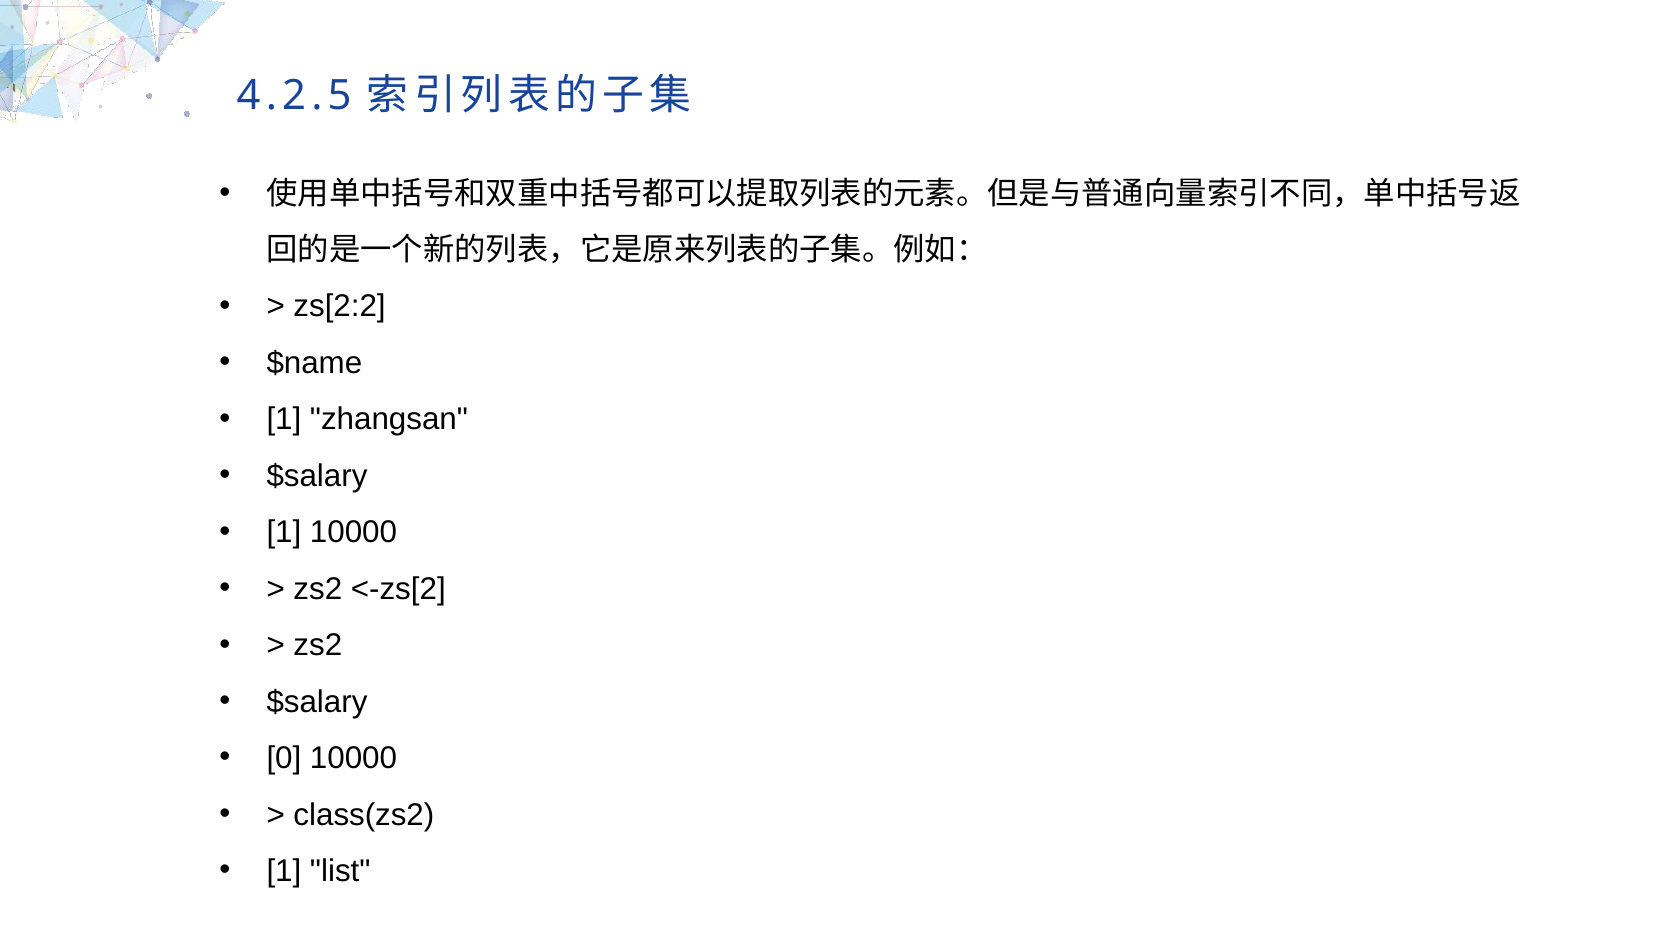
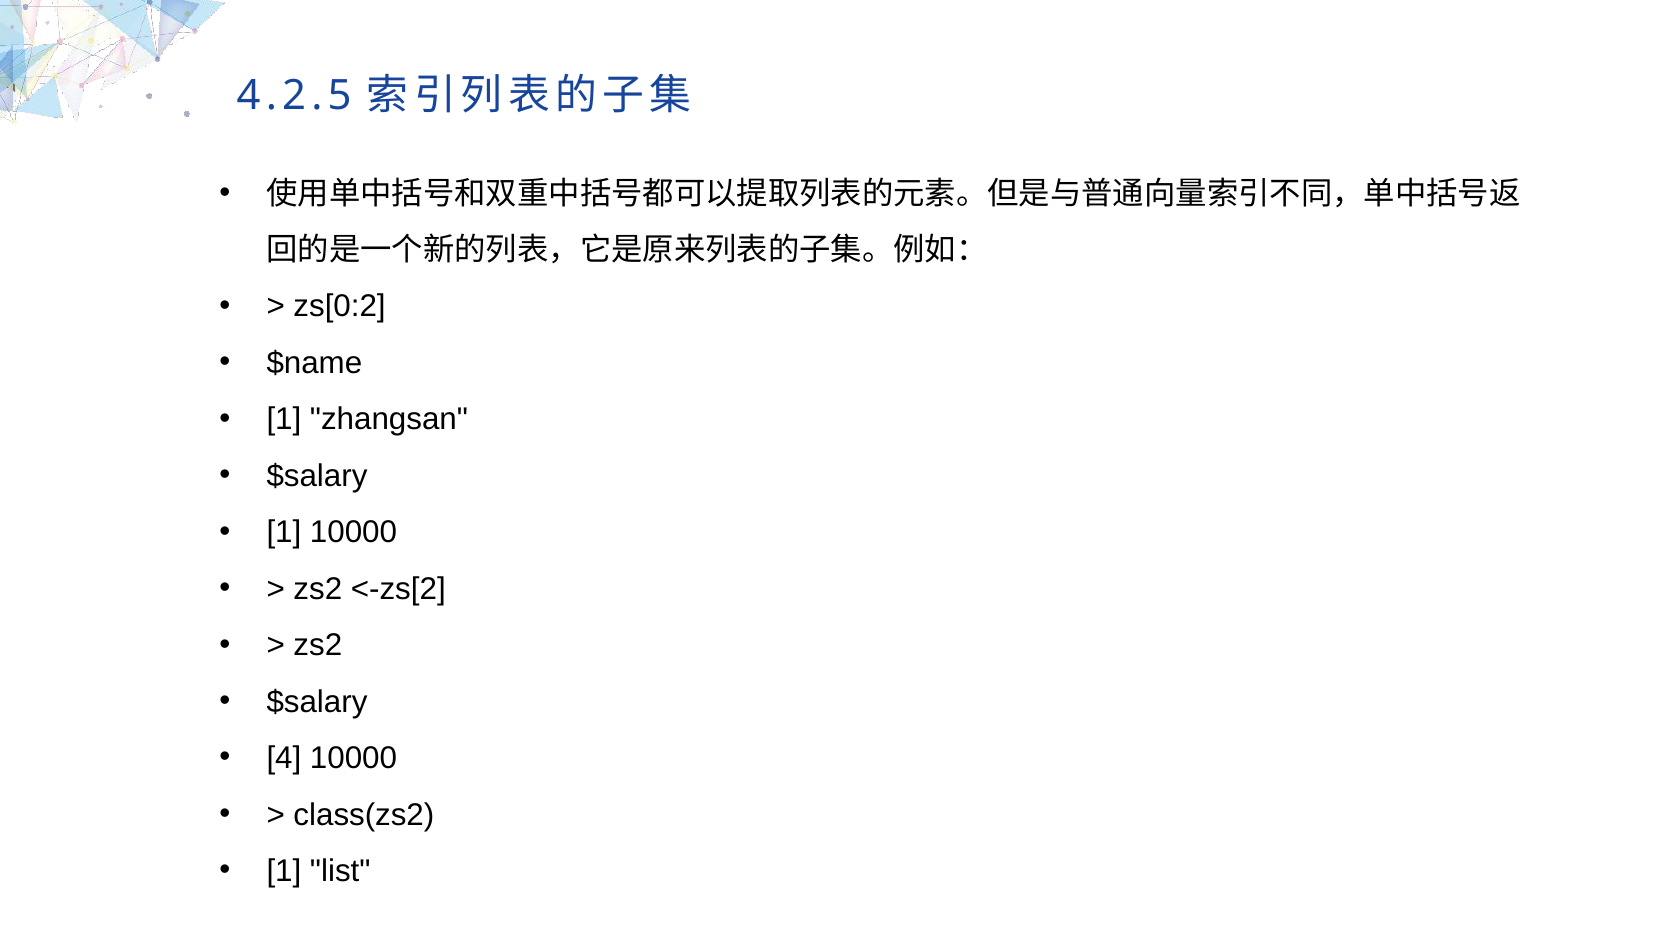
zs[2:2: zs[2:2 -> zs[0:2
0: 0 -> 4
